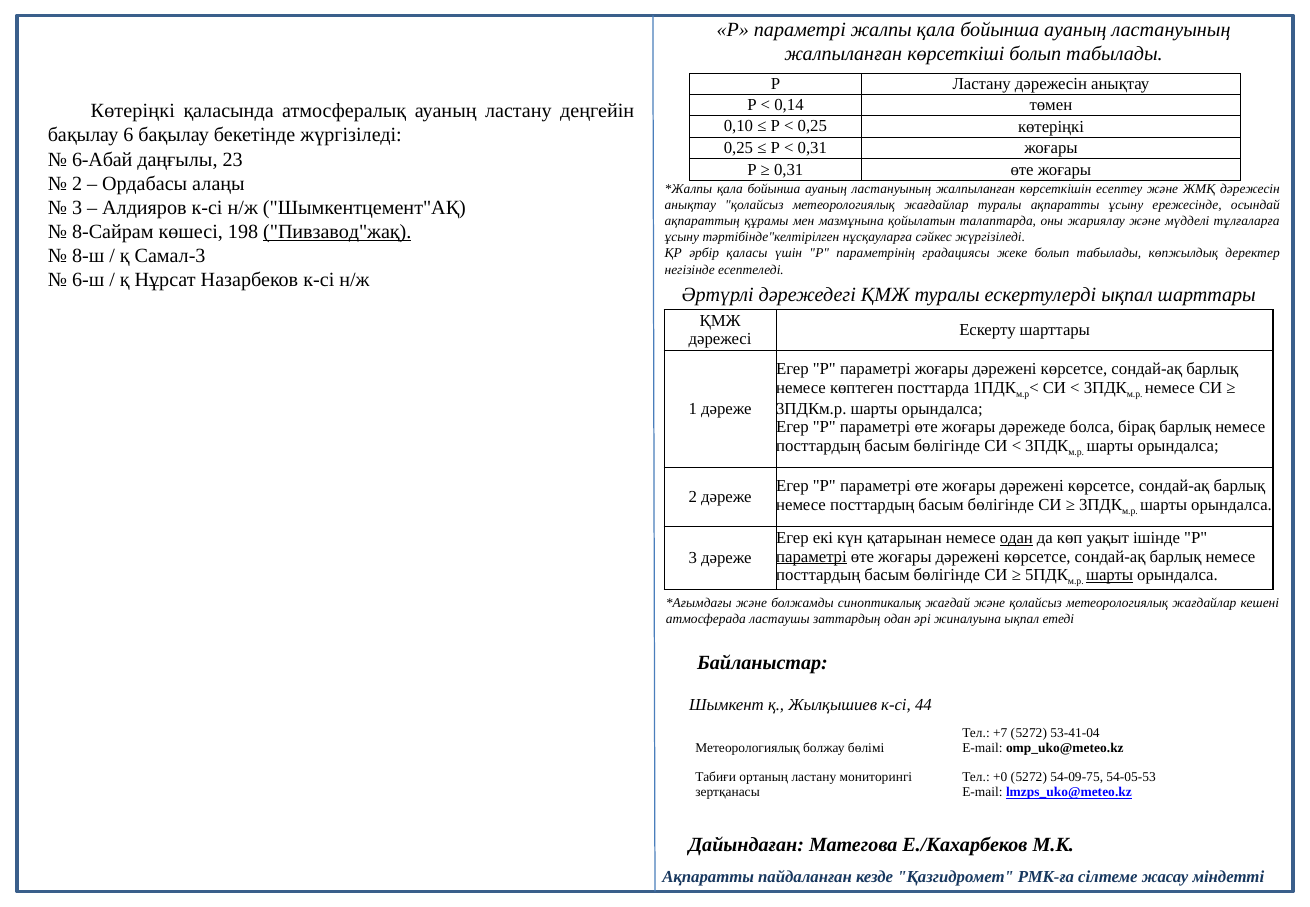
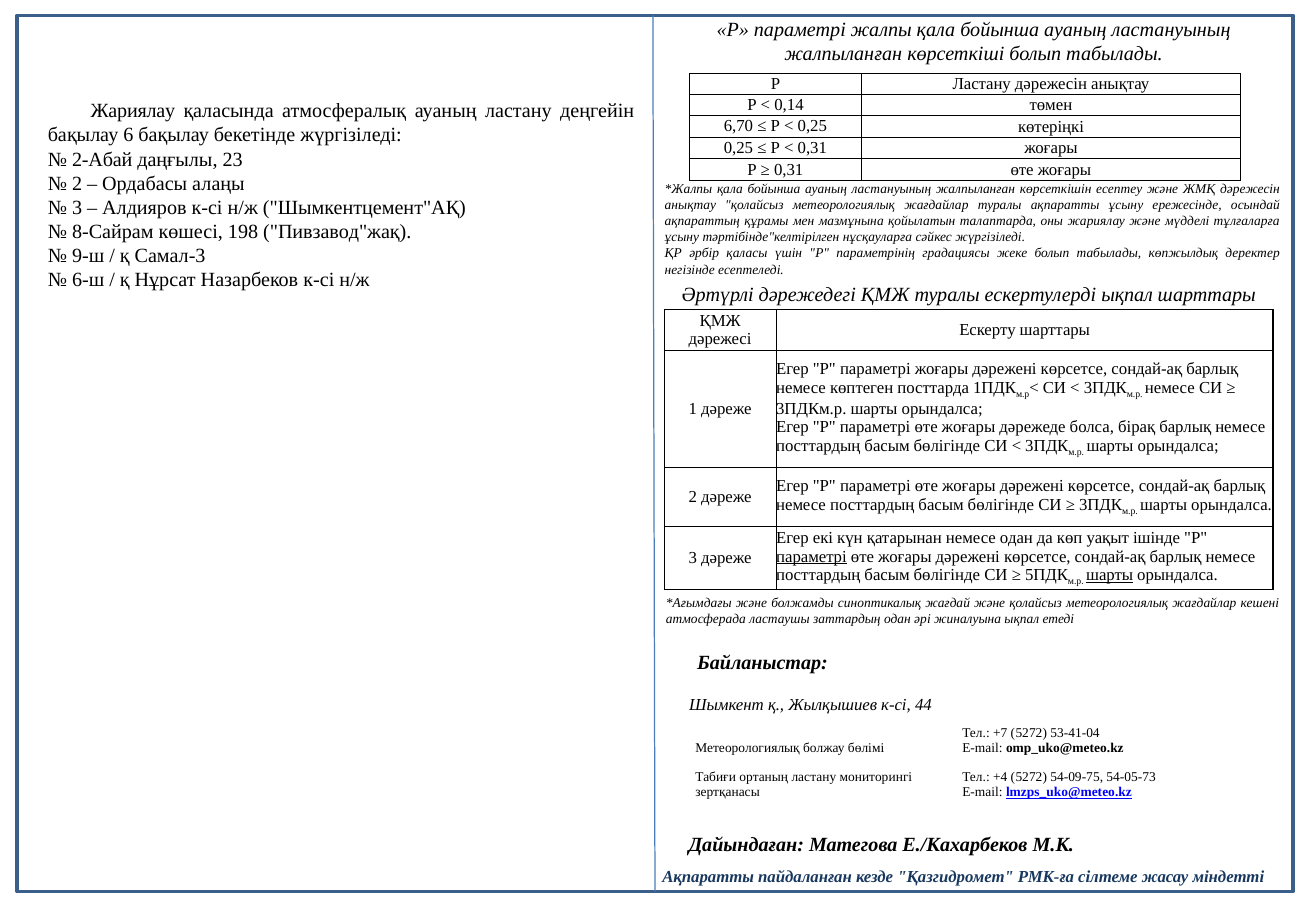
Көтеріңкі at (133, 111): Көтеріңкі -> Жариялау
0,10: 0,10 -> 6,70
6-Абай: 6-Абай -> 2-Абай
Пивзавод"жақ underline: present -> none
8-ш: 8-ш -> 9-ш
одан at (1016, 538) underline: present -> none
+0: +0 -> +4
54-05-53: 54-05-53 -> 54-05-73
